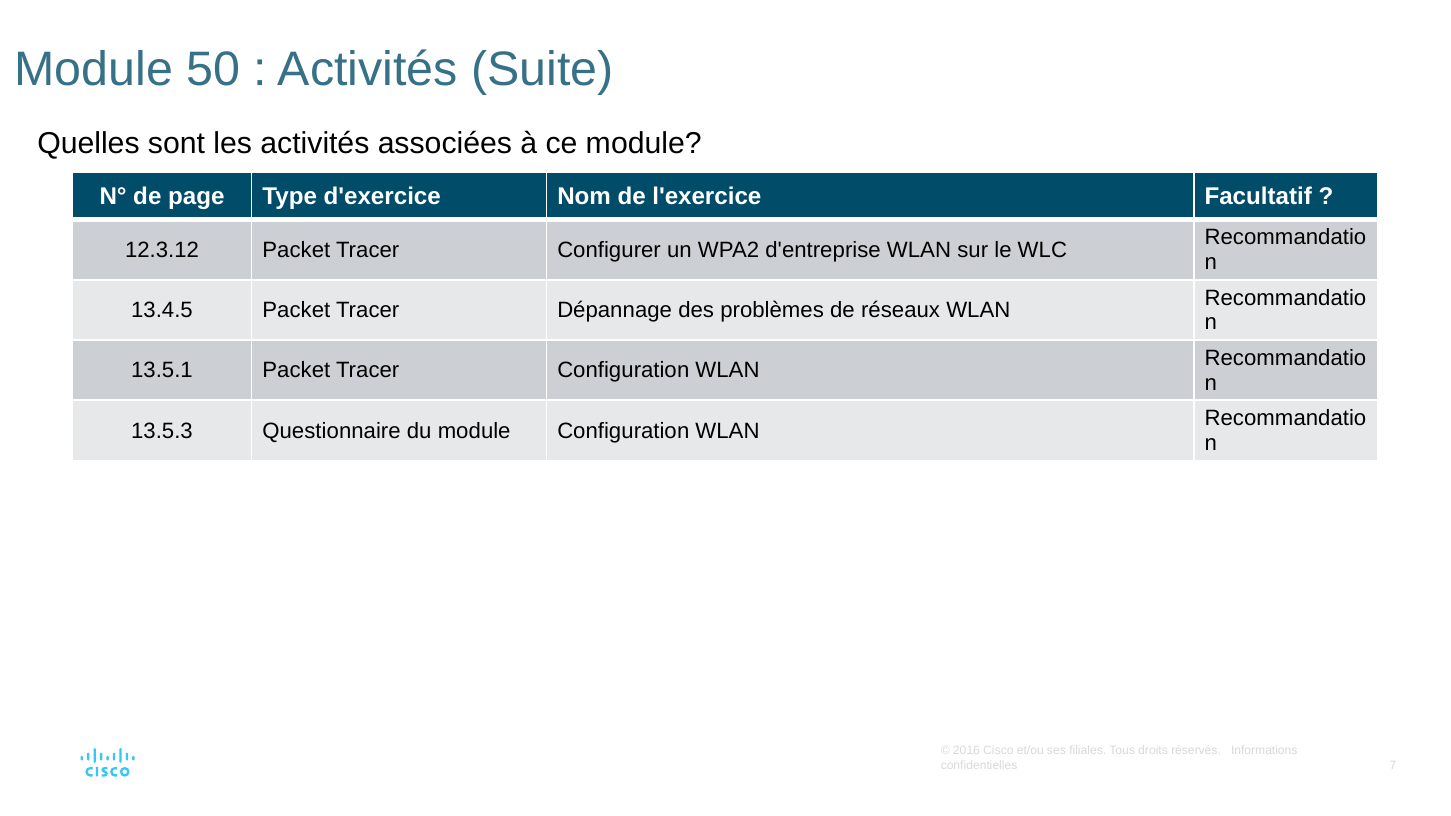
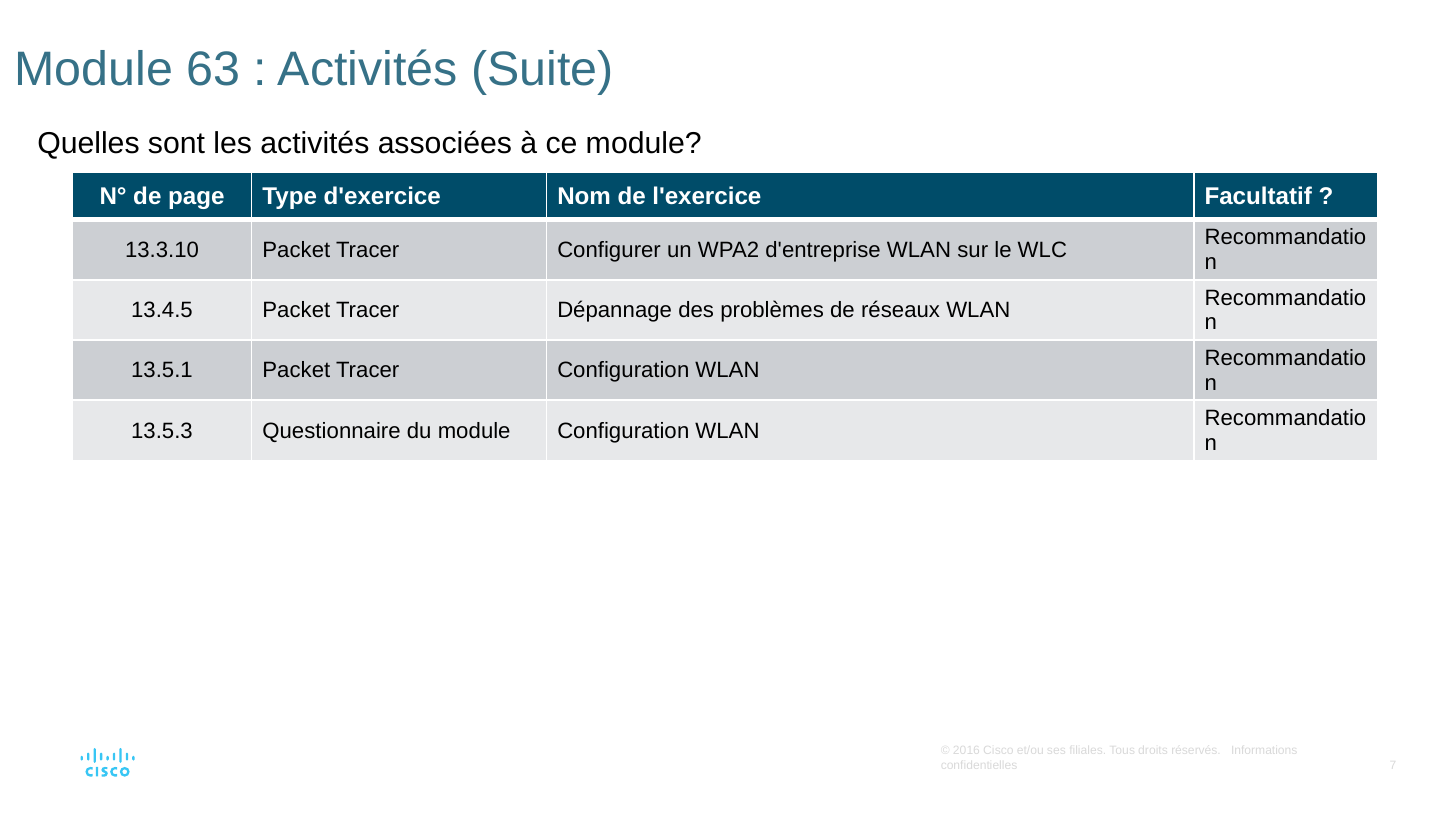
50: 50 -> 63
12.3.12: 12.3.12 -> 13.3.10
